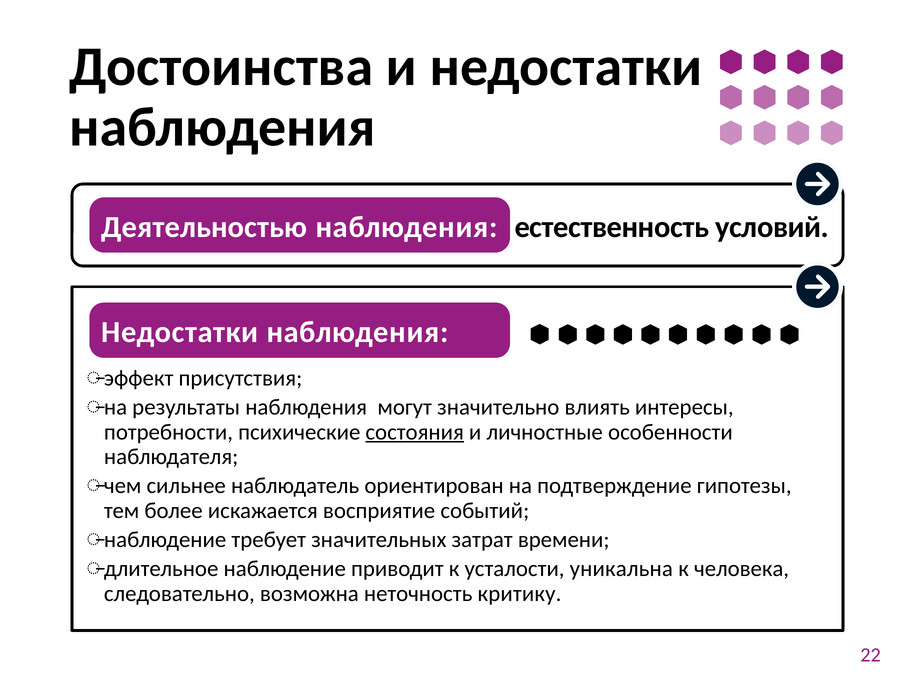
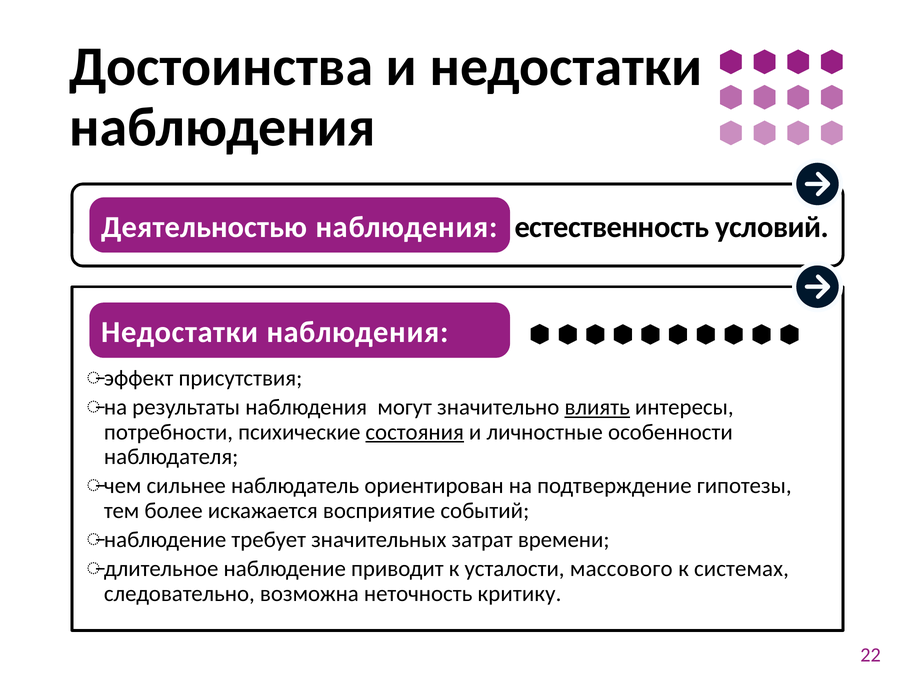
влиять underline: none -> present
уникальна: уникальна -> массового
человека: человека -> системах
